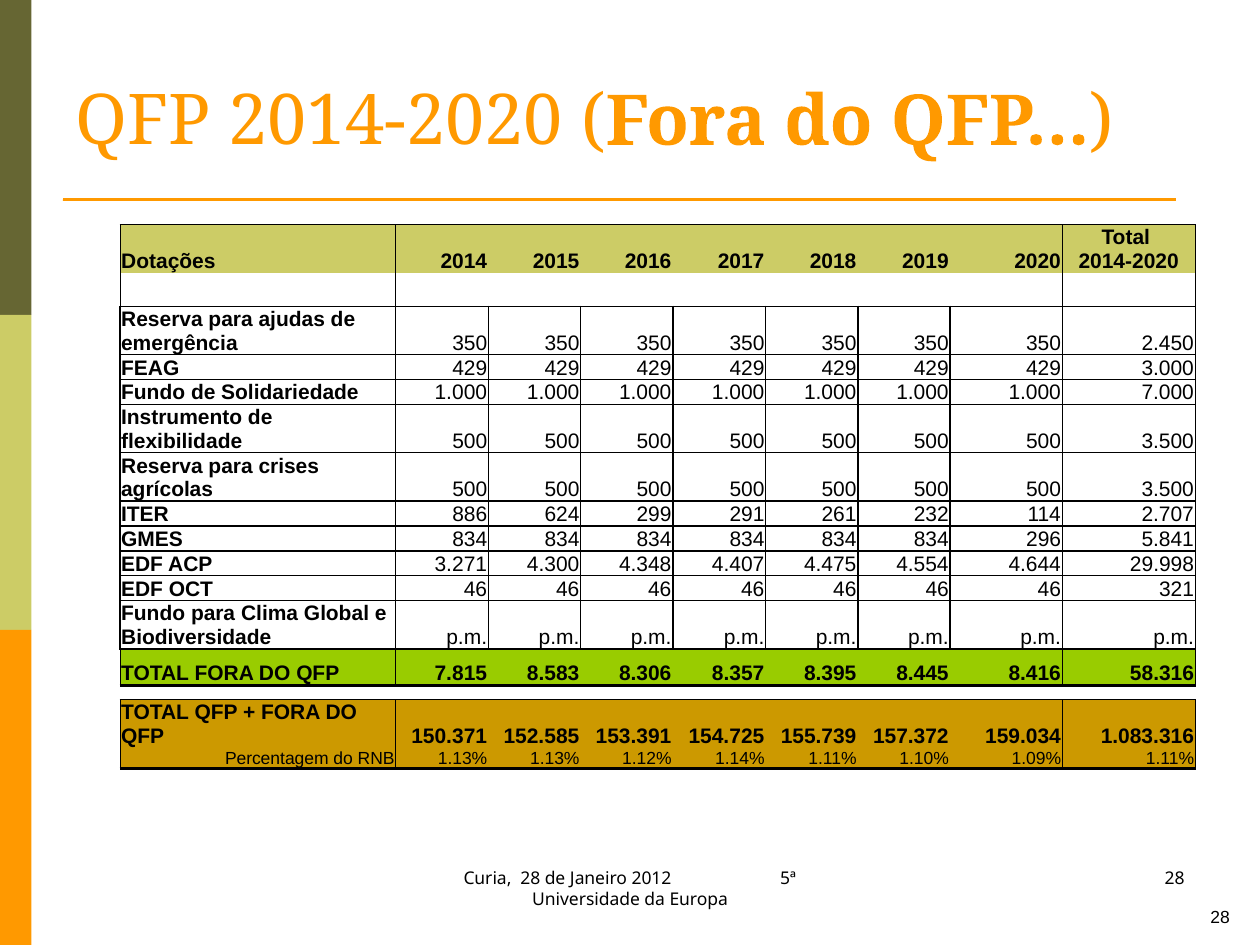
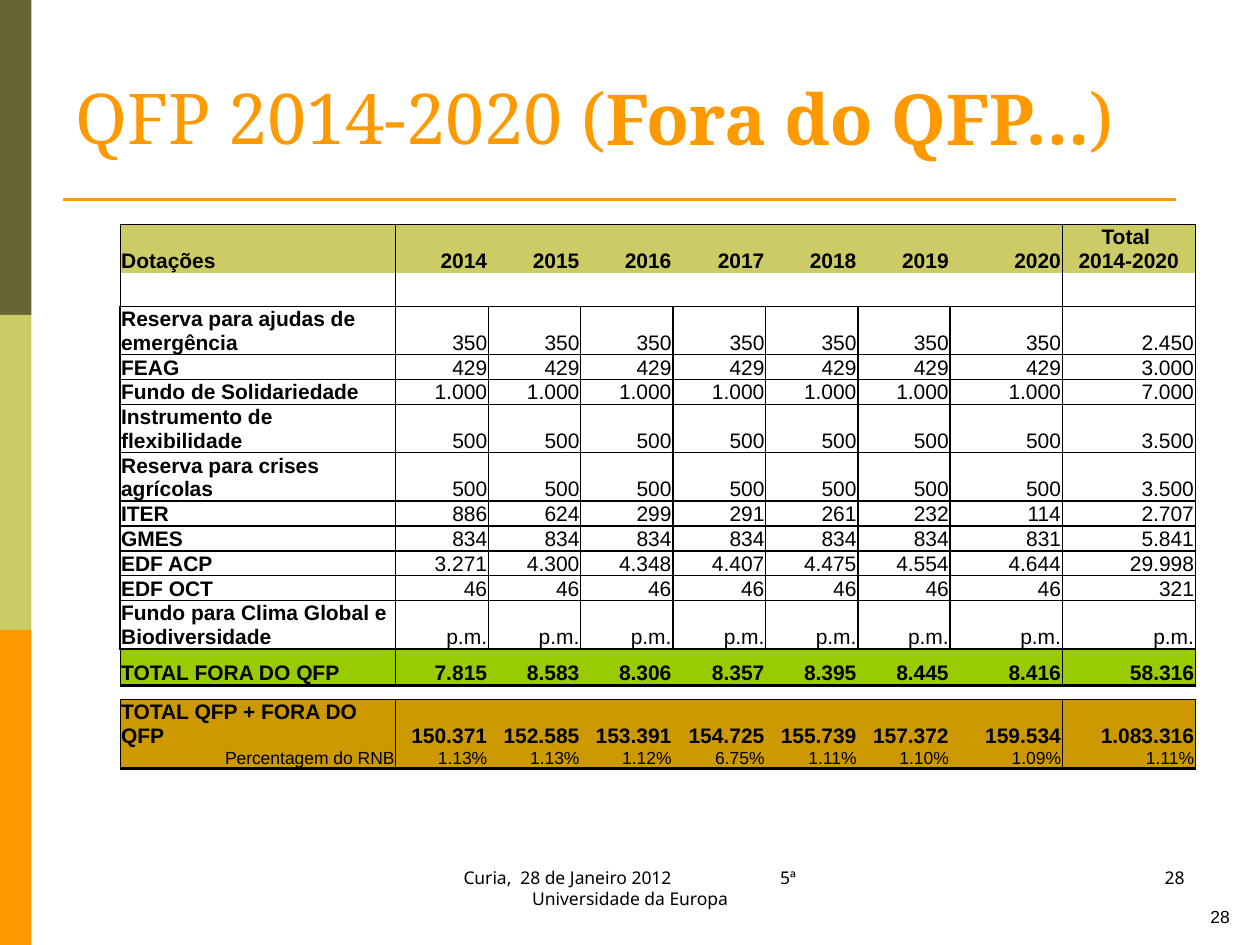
296: 296 -> 831
159.034: 159.034 -> 159.534
1.14%: 1.14% -> 6.75%
